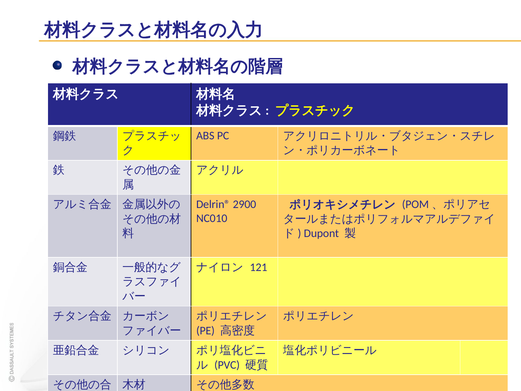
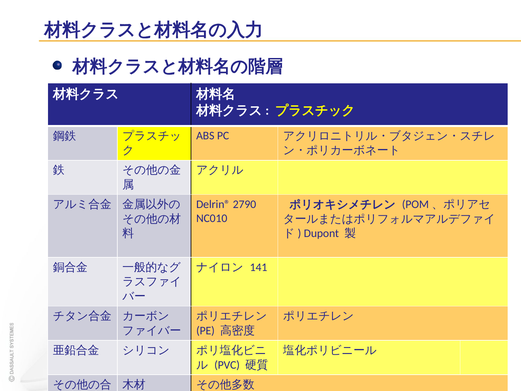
2900: 2900 -> 2790
121: 121 -> 141
